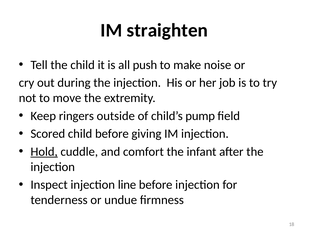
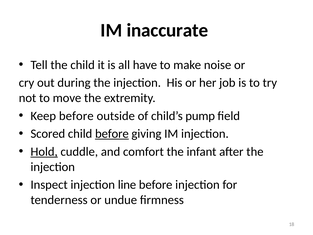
straighten: straighten -> inaccurate
push: push -> have
Keep ringers: ringers -> before
before at (112, 134) underline: none -> present
